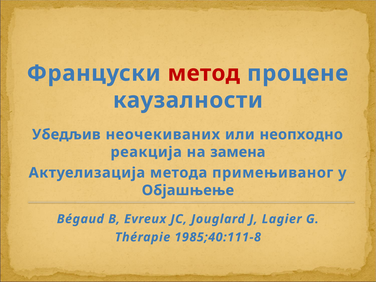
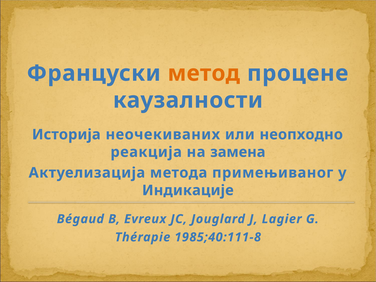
метод colour: red -> orange
Убедљив: Убедљив -> Историја
Објашњење: Објашњење -> Индикације
